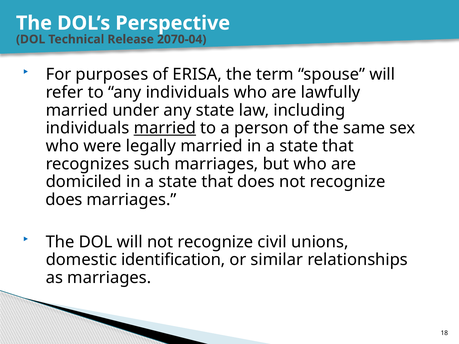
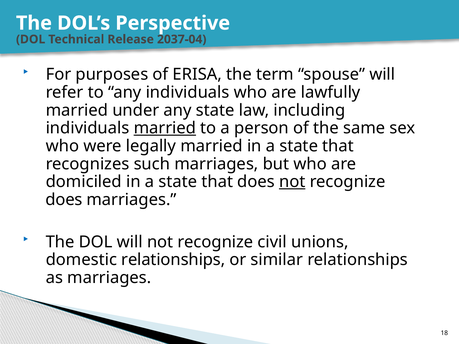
2070-04: 2070-04 -> 2037-04
not at (292, 182) underline: none -> present
domestic identification: identification -> relationships
